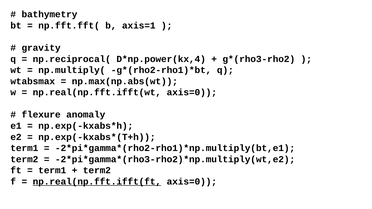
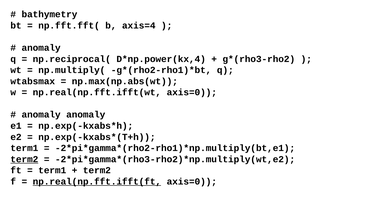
axis=1: axis=1 -> axis=4
gravity at (41, 48): gravity -> anomaly
flexure at (41, 115): flexure -> anomaly
term2 at (24, 159) underline: none -> present
